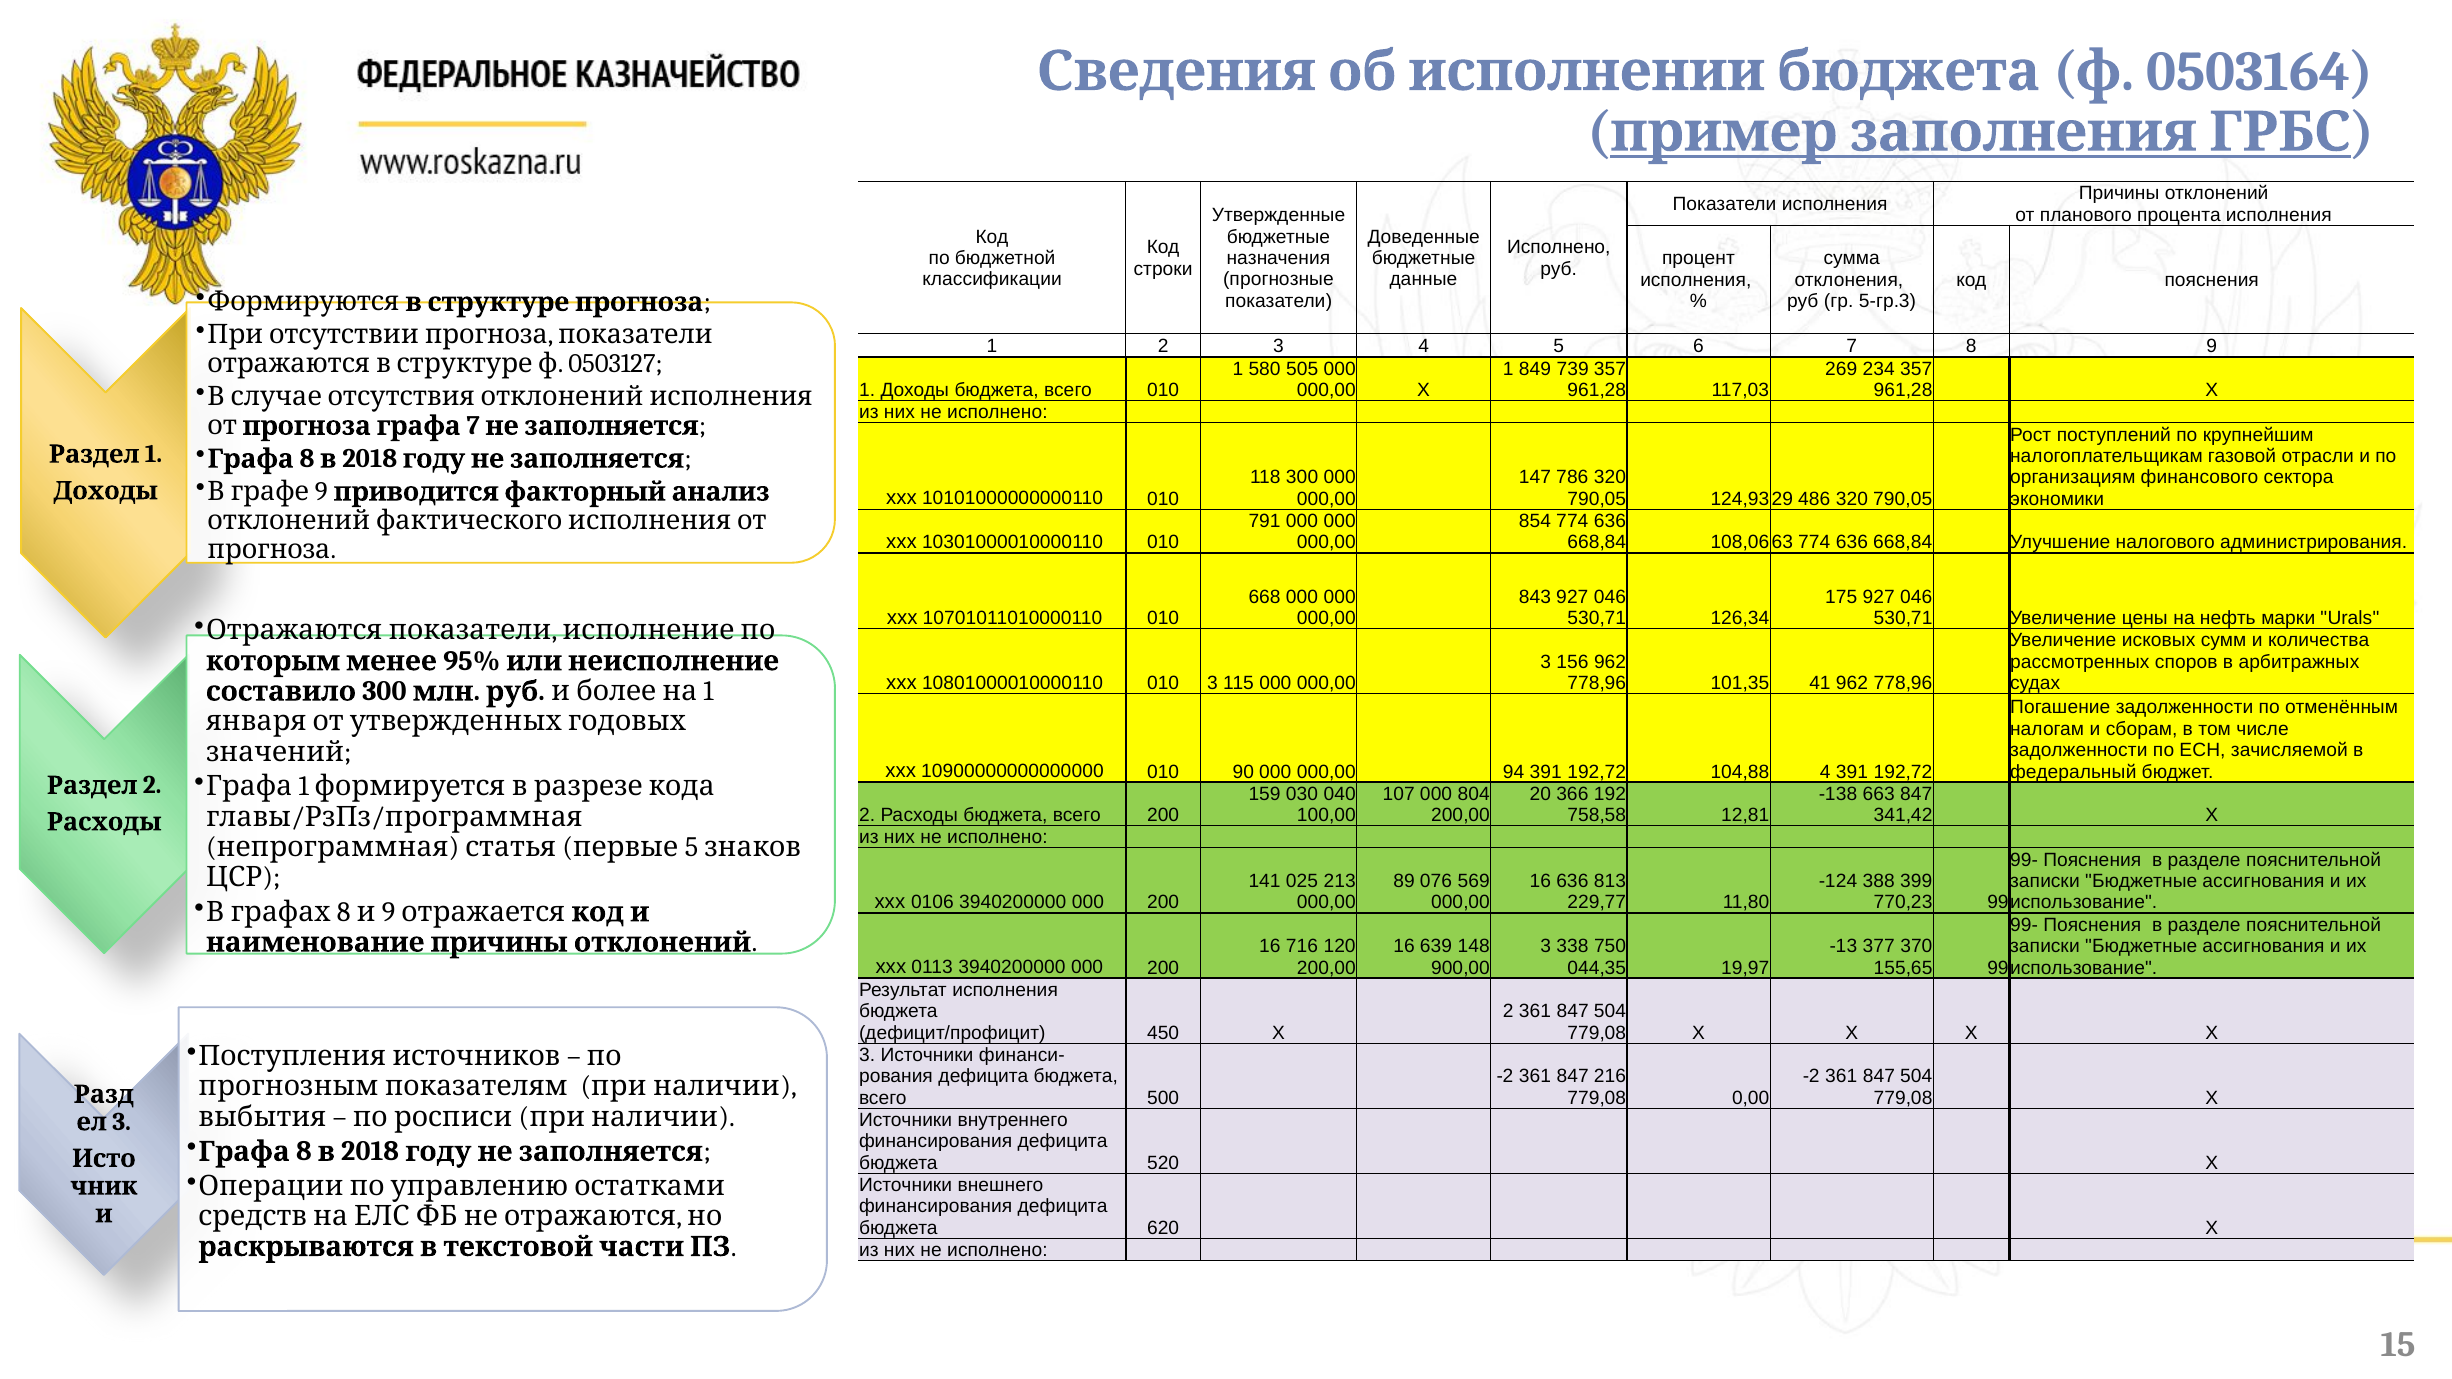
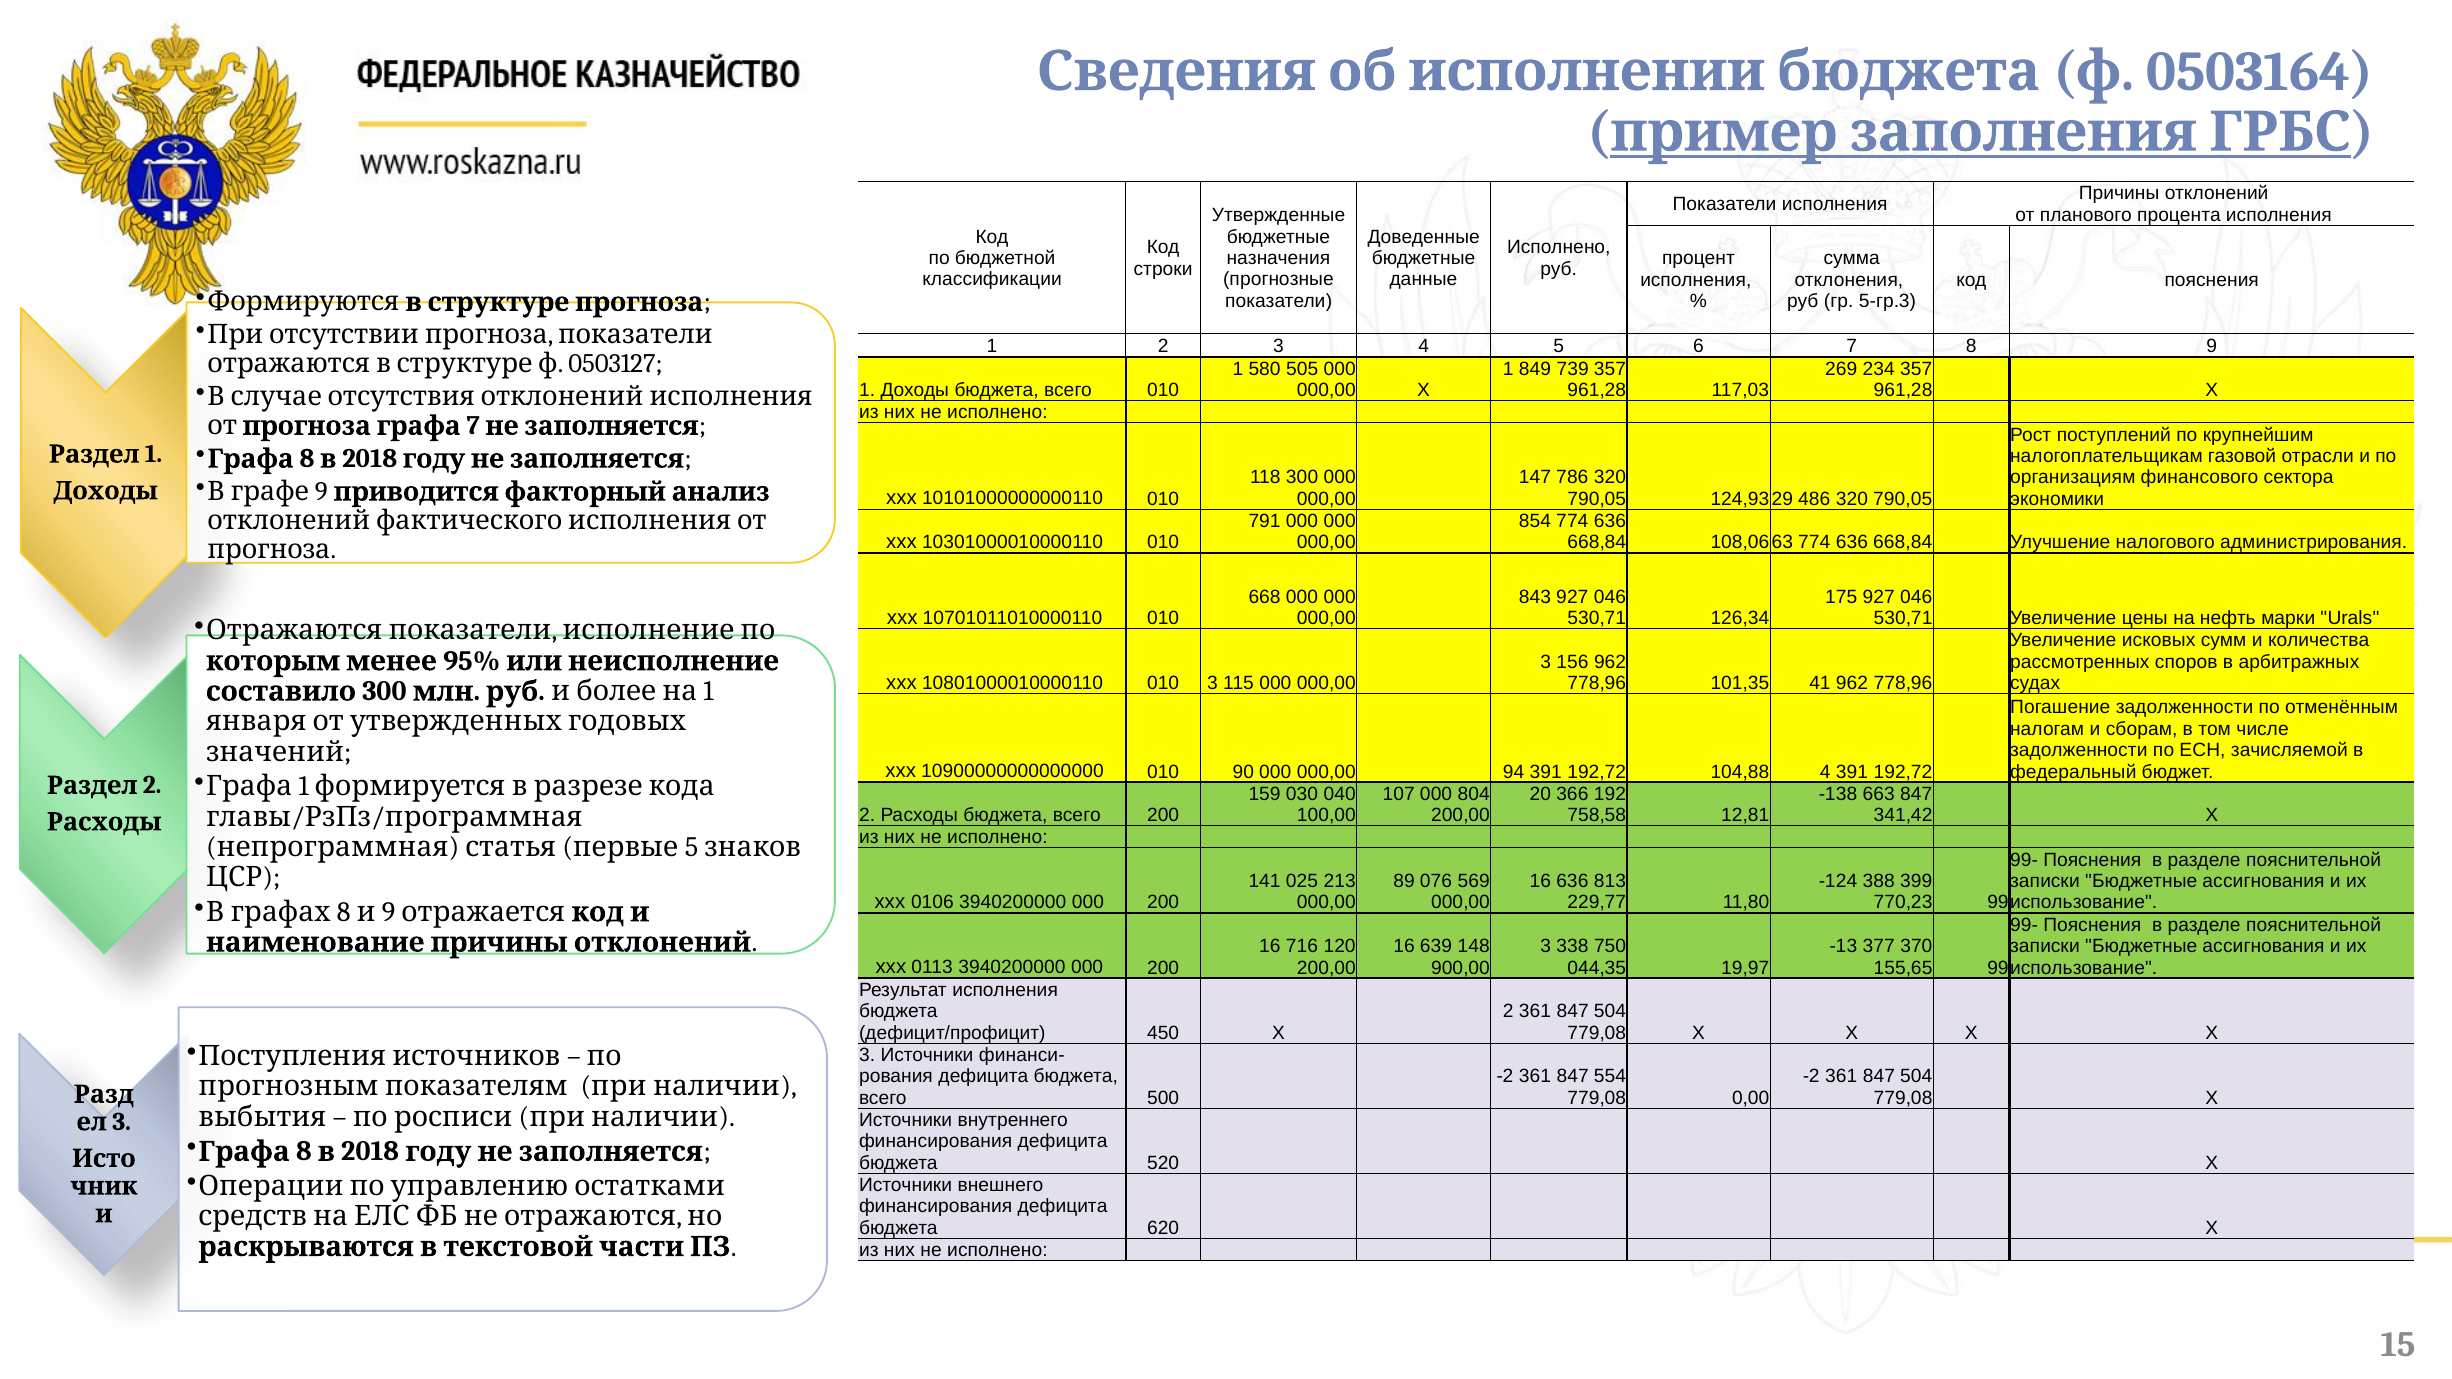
216: 216 -> 554
